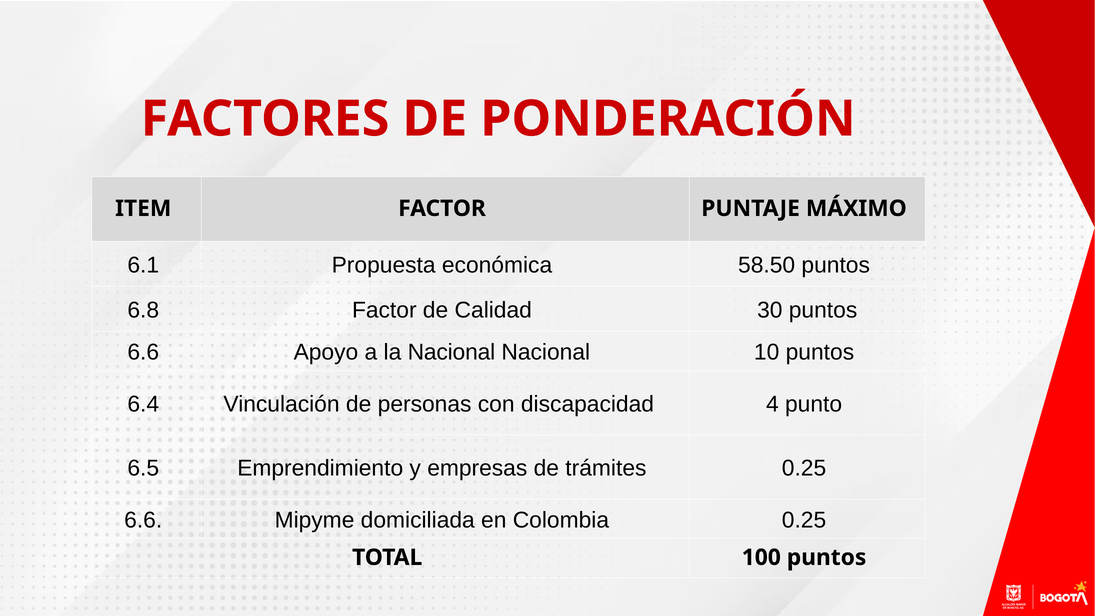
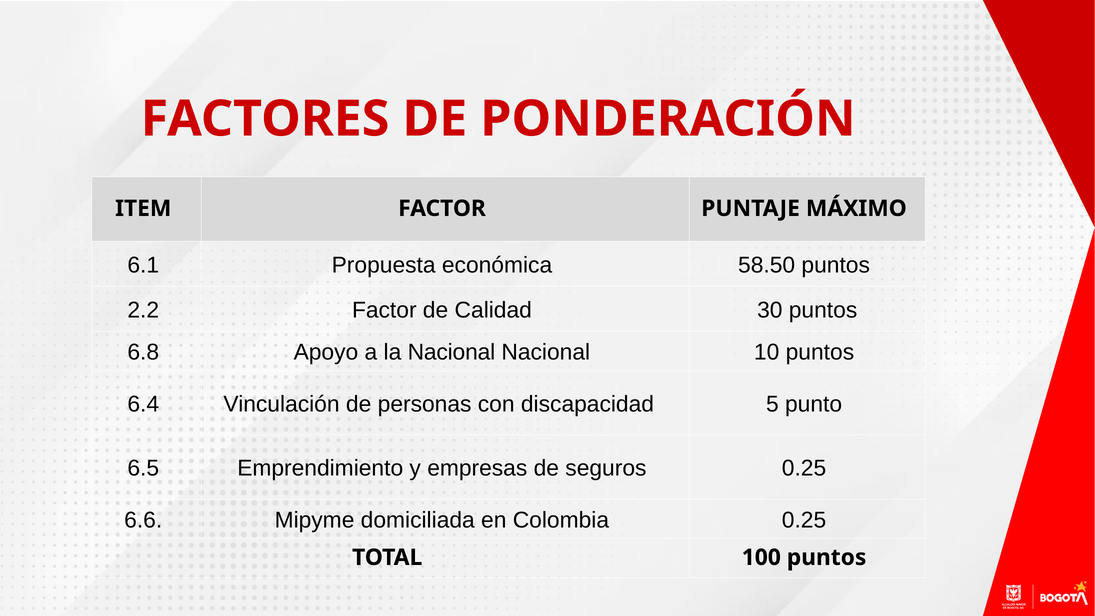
6.8: 6.8 -> 2.2
6.6 at (143, 352): 6.6 -> 6.8
4: 4 -> 5
trámites: trámites -> seguros
